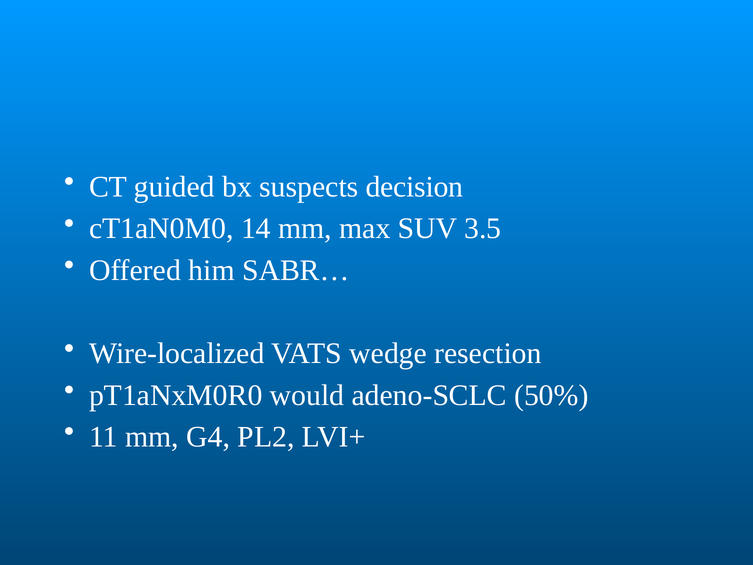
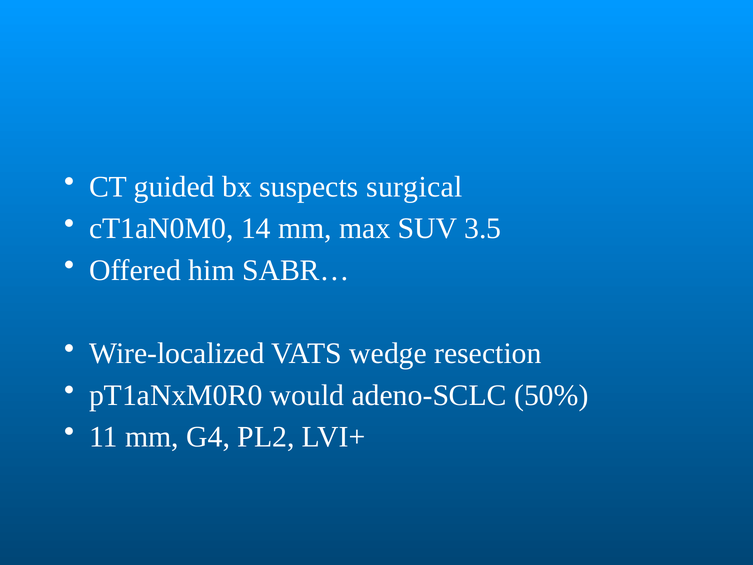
decision: decision -> surgical
